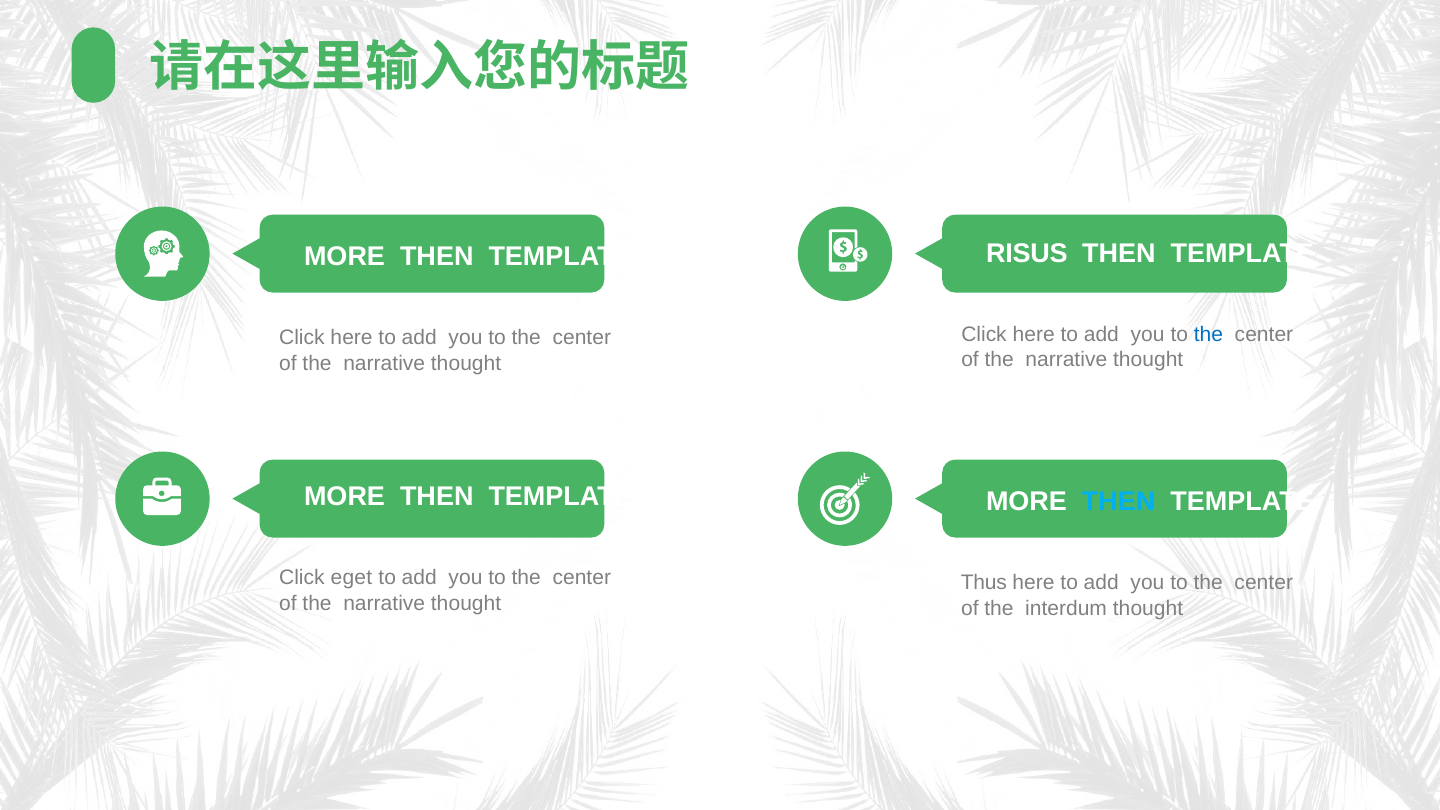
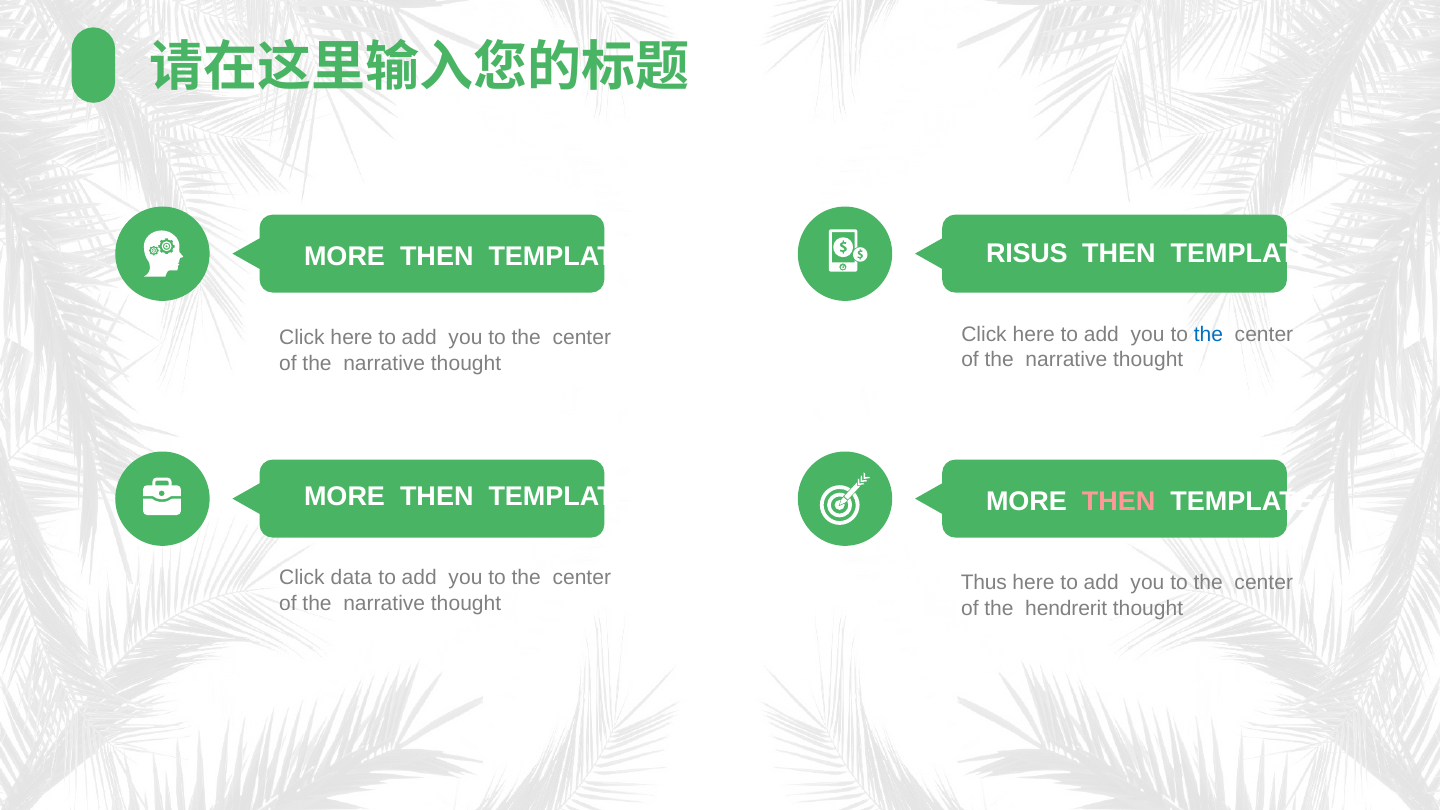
THEN at (1119, 502) colour: light blue -> pink
eget: eget -> data
interdum: interdum -> hendrerit
